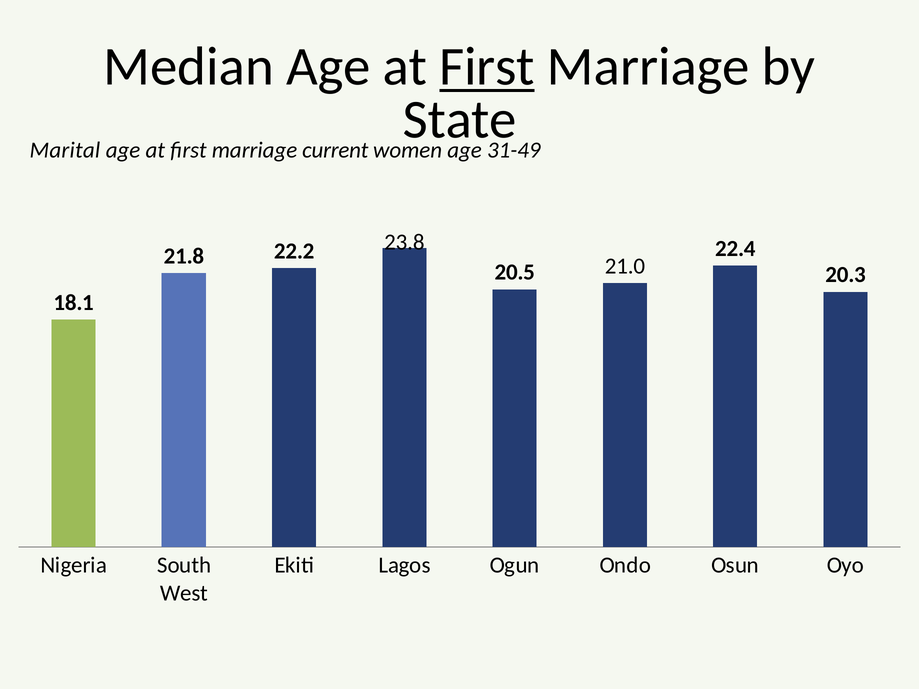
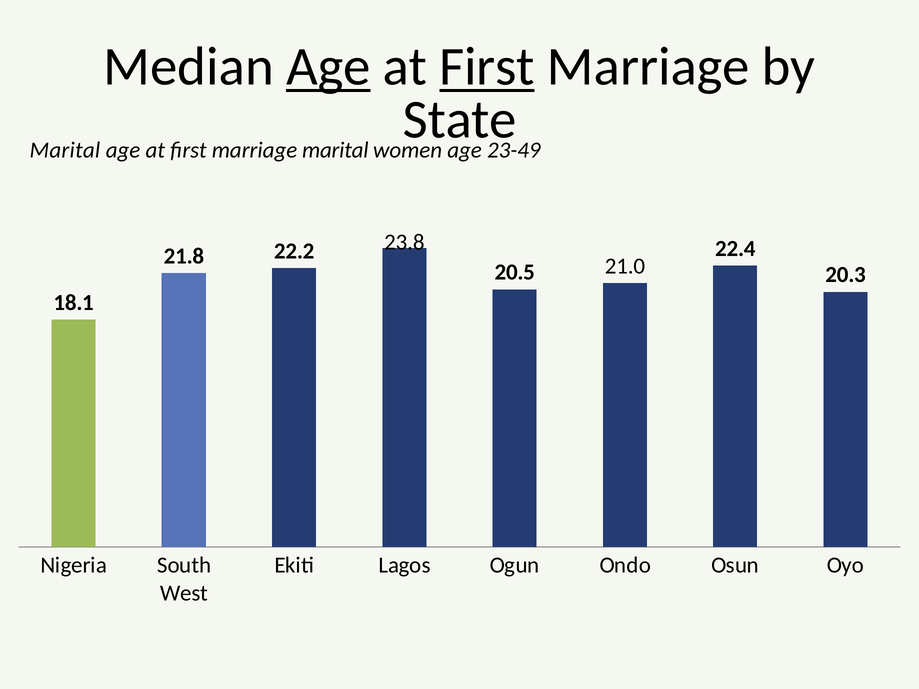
Age at (328, 67) underline: none -> present
marriage current: current -> marital
31-49: 31-49 -> 23-49
